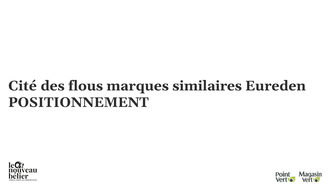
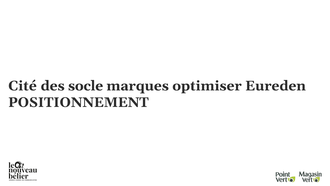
flous: flous -> socle
similaires: similaires -> optimiser
